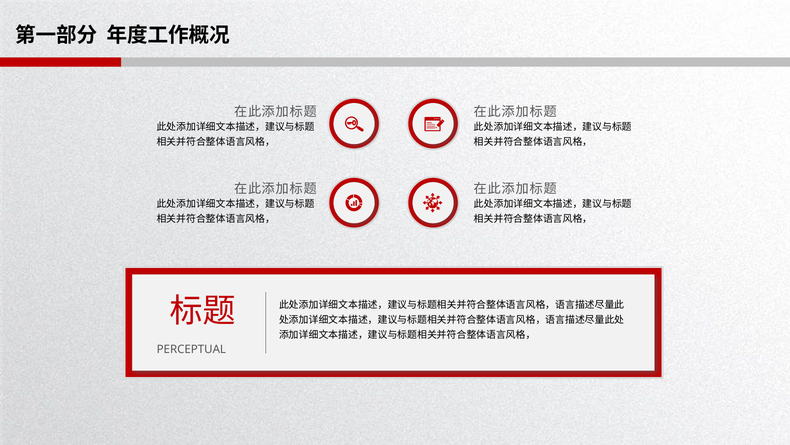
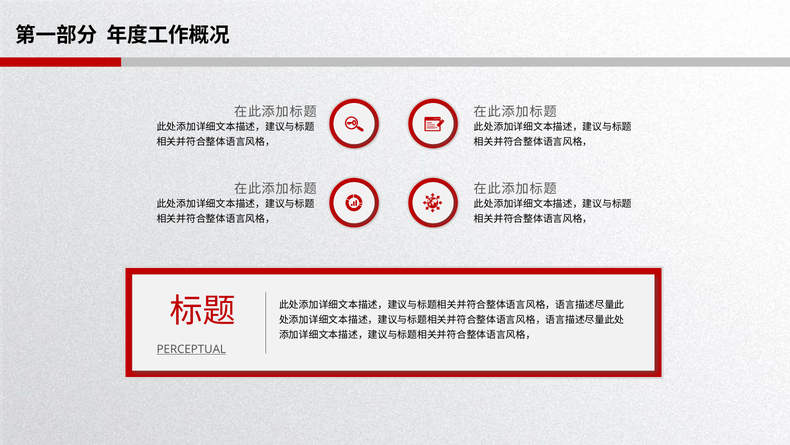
PERCEPTUAL underline: none -> present
